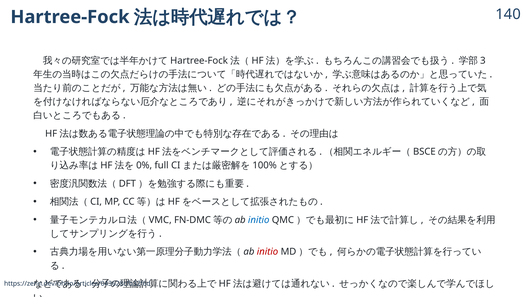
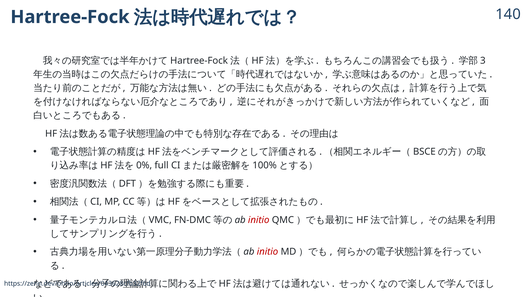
initio at (259, 220) colour: blue -> red
